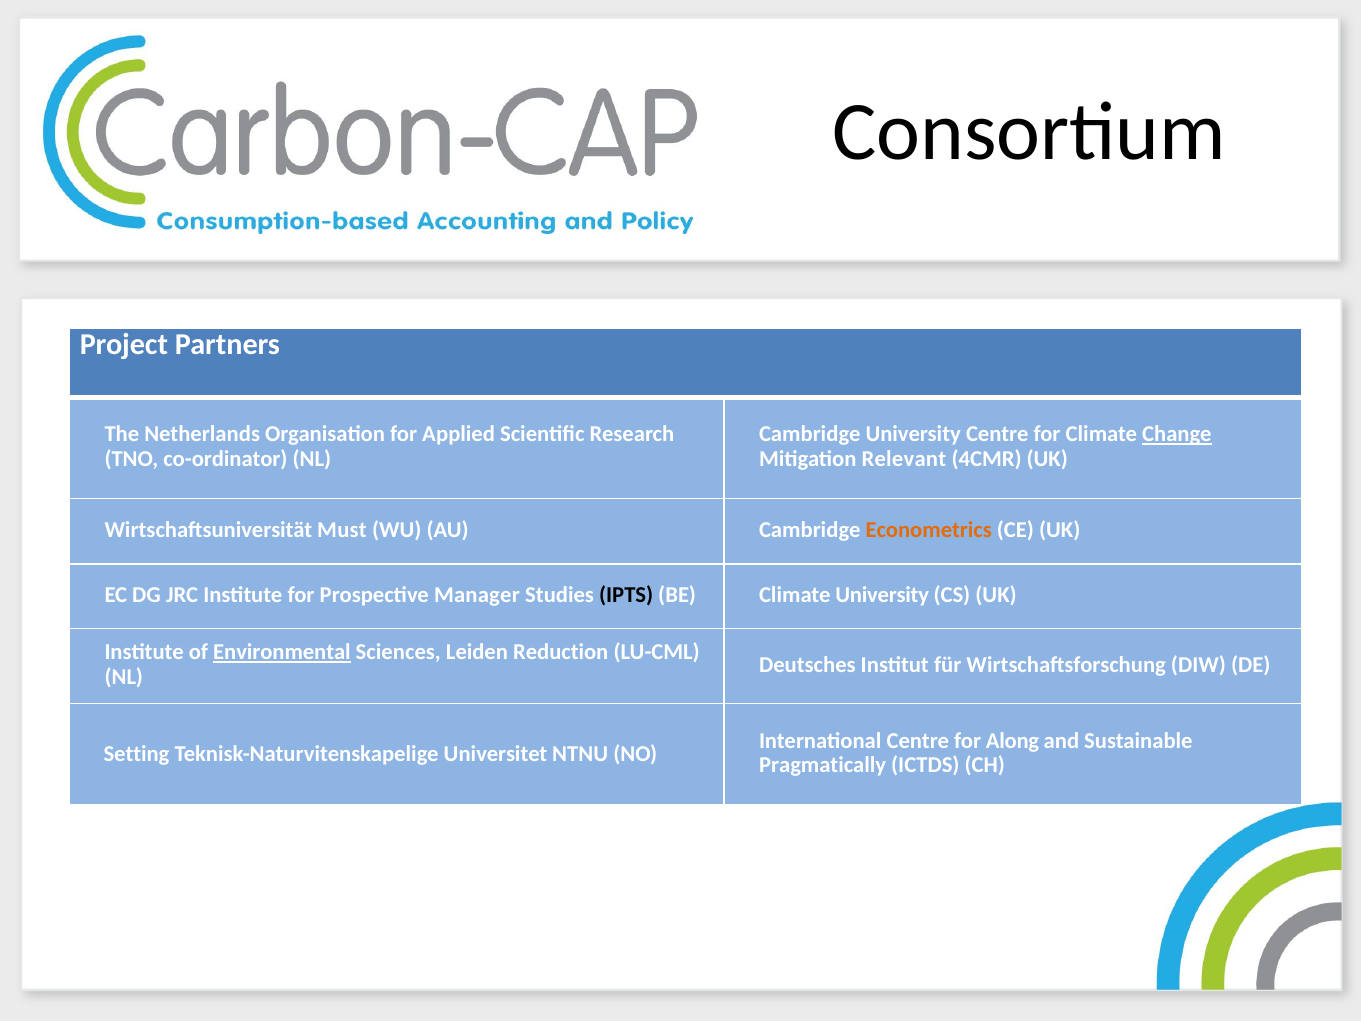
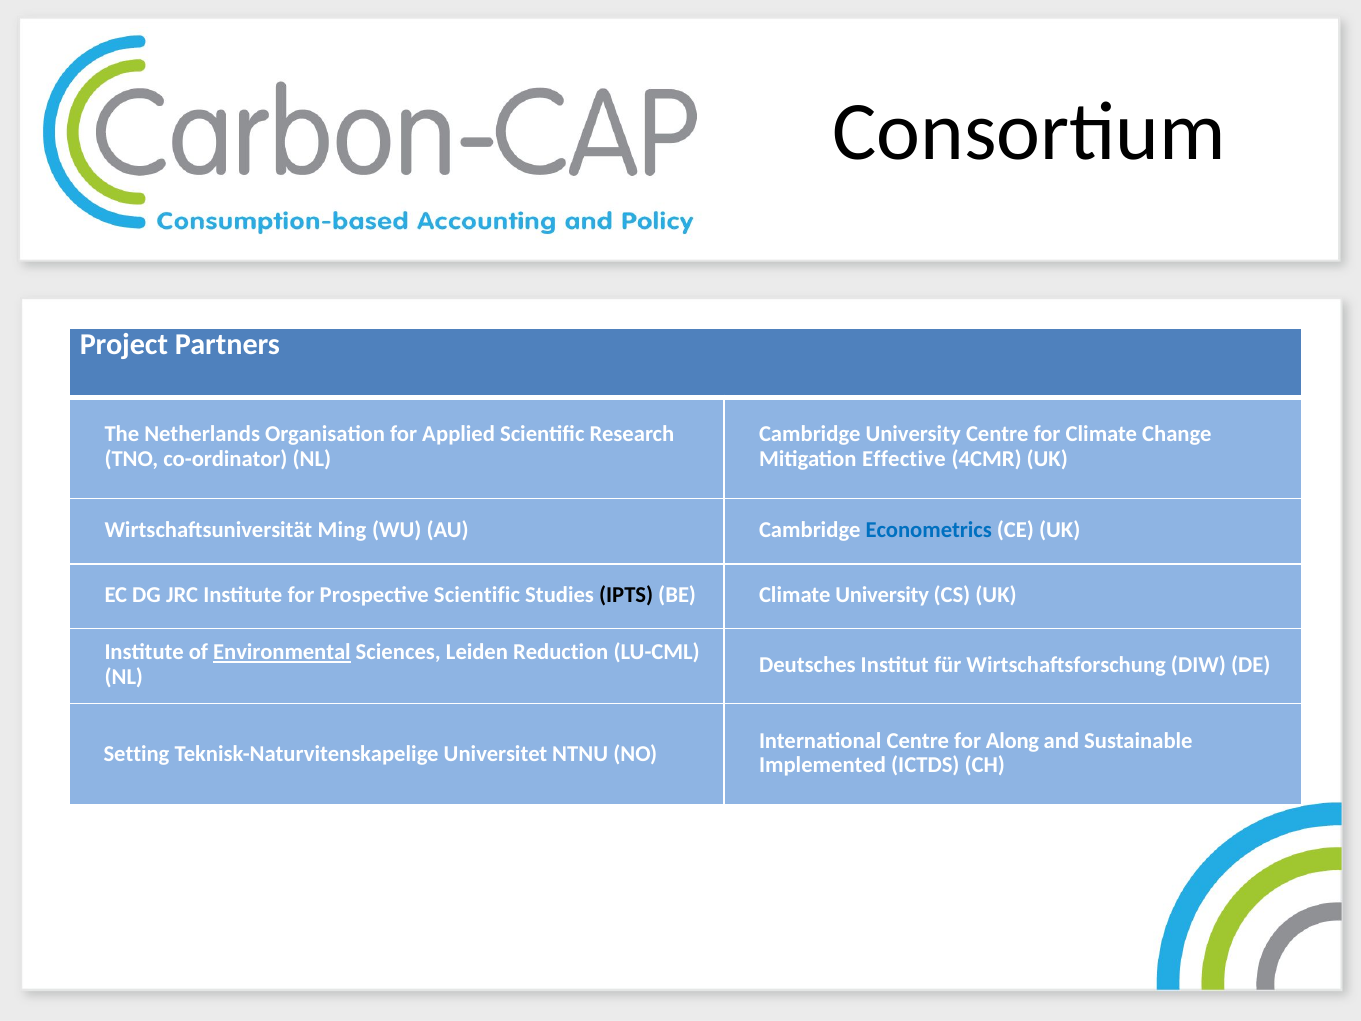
Change underline: present -> none
Relevant: Relevant -> Effective
Must: Must -> Ming
Econometrics colour: orange -> blue
Prospective Manager: Manager -> Scientific
Pragmatically: Pragmatically -> Implemented
